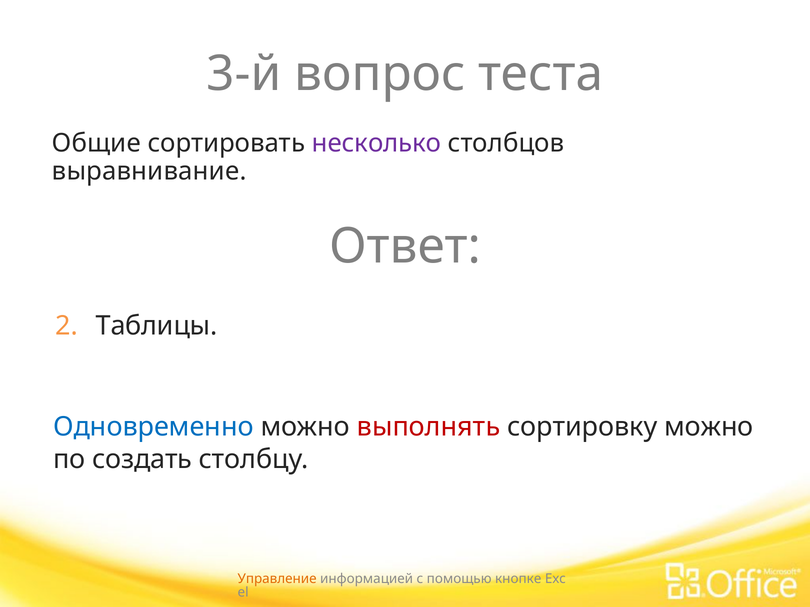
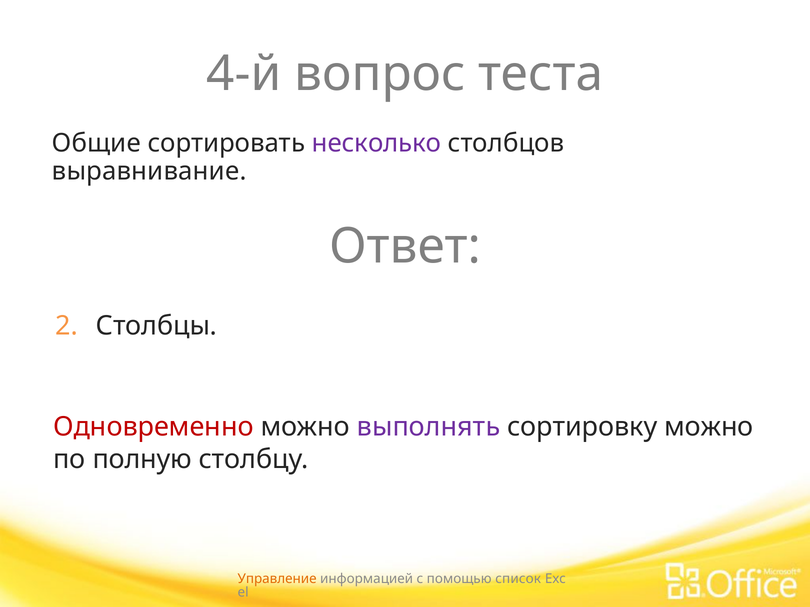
3-й: 3-й -> 4-й
Таблицы: Таблицы -> Столбцы
Одновременно colour: blue -> red
выполнять colour: red -> purple
создать: создать -> полную
кнопке: кнопке -> список
